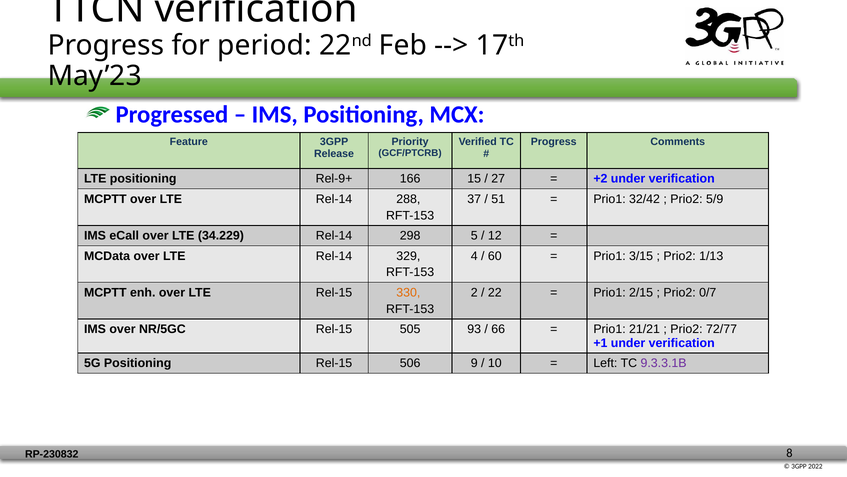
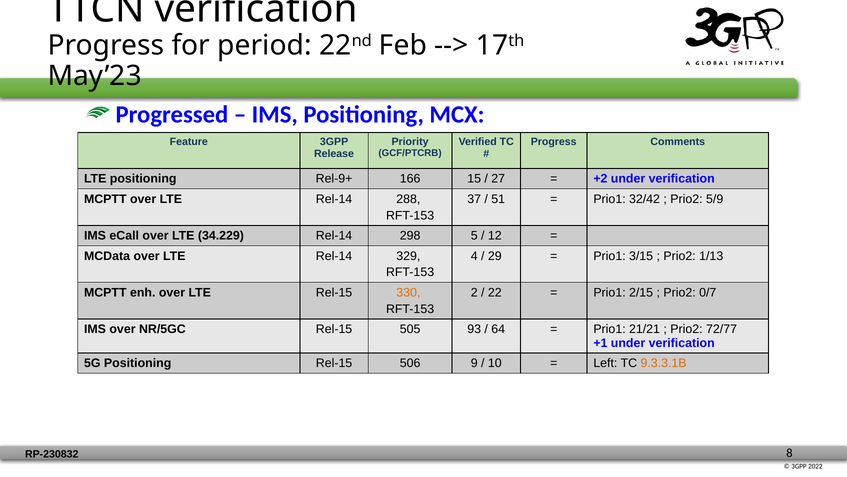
60: 60 -> 29
66: 66 -> 64
9.3.3.1B colour: purple -> orange
